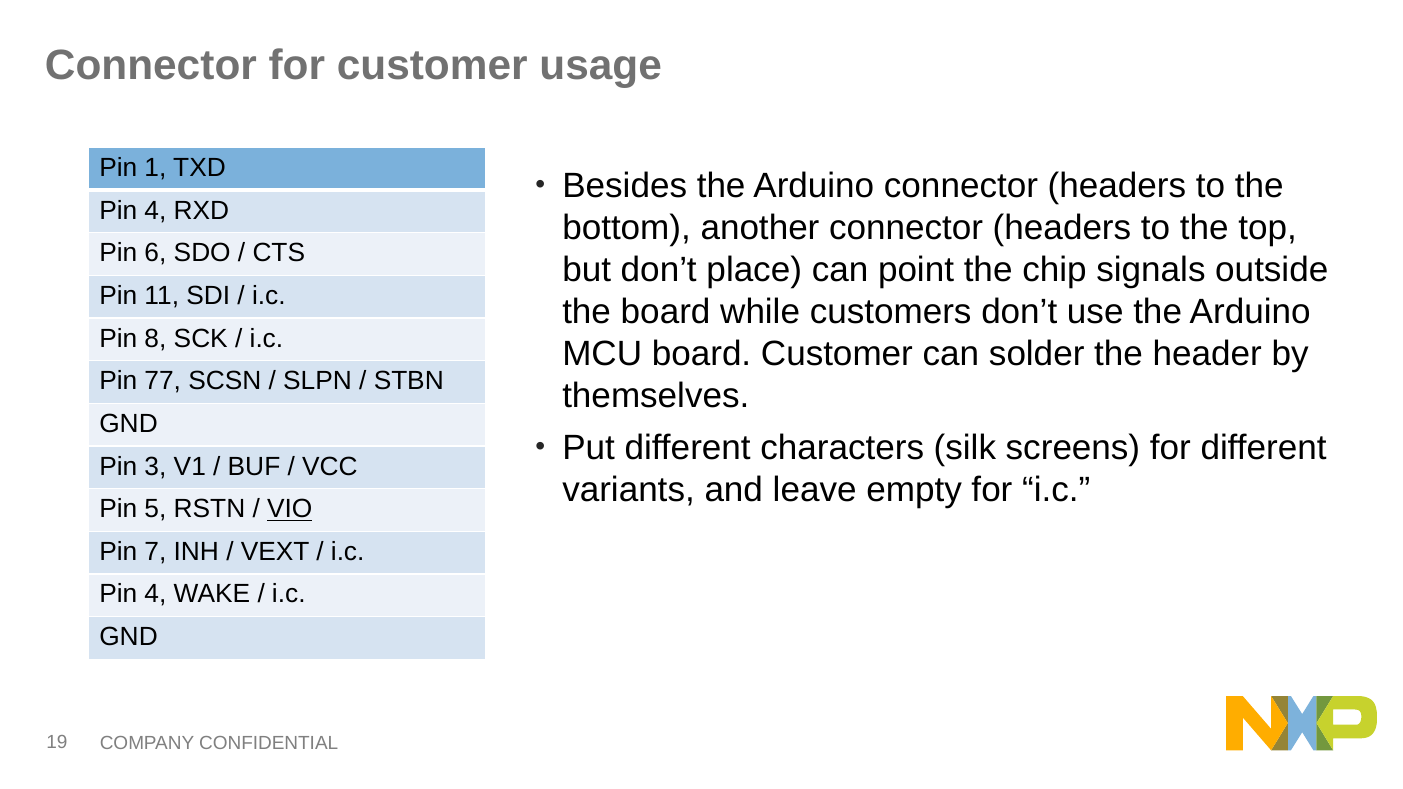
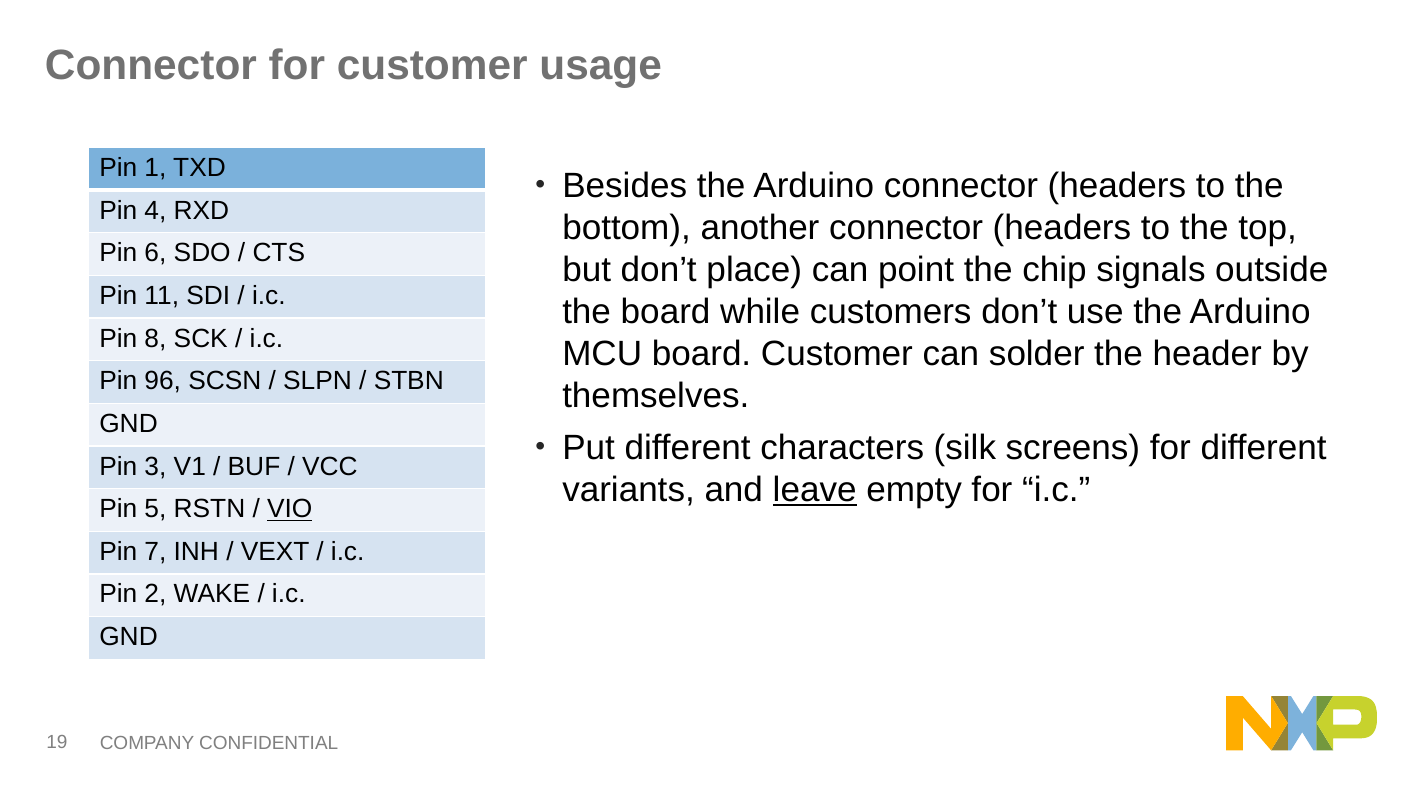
77: 77 -> 96
leave underline: none -> present
4 at (155, 594): 4 -> 2
